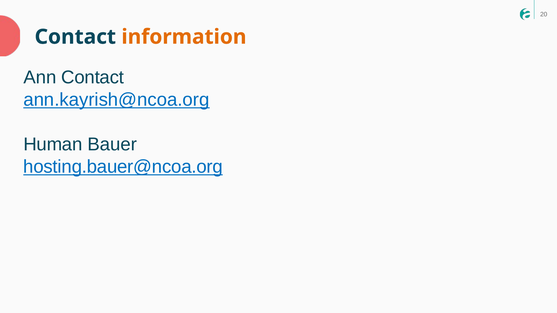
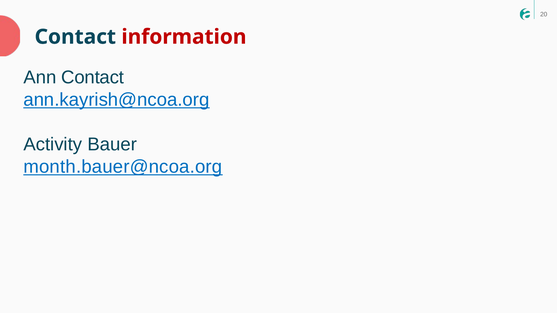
information colour: orange -> red
Human: Human -> Activity
hosting.bauer@ncoa.org: hosting.bauer@ncoa.org -> month.bauer@ncoa.org
